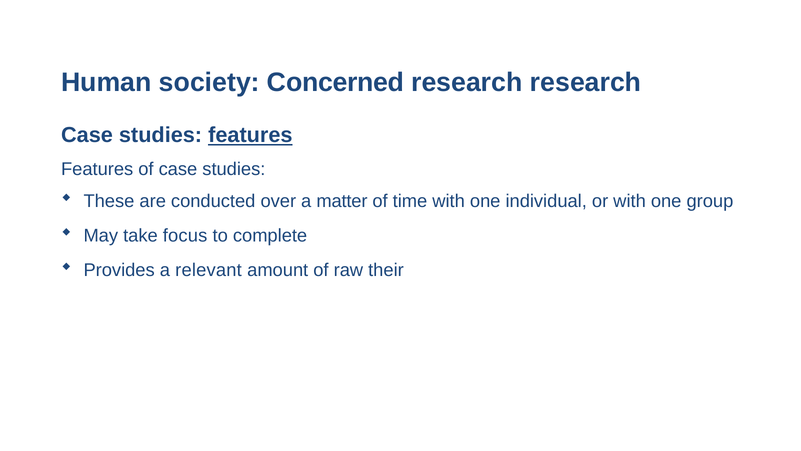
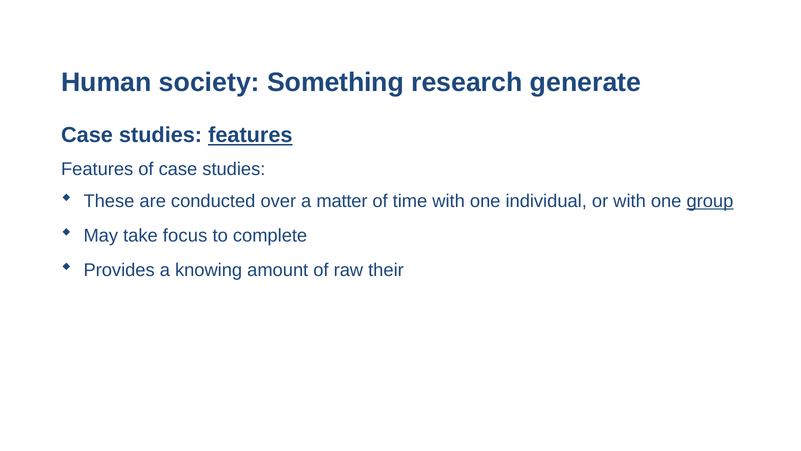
Concerned: Concerned -> Something
research research: research -> generate
group underline: none -> present
relevant: relevant -> knowing
